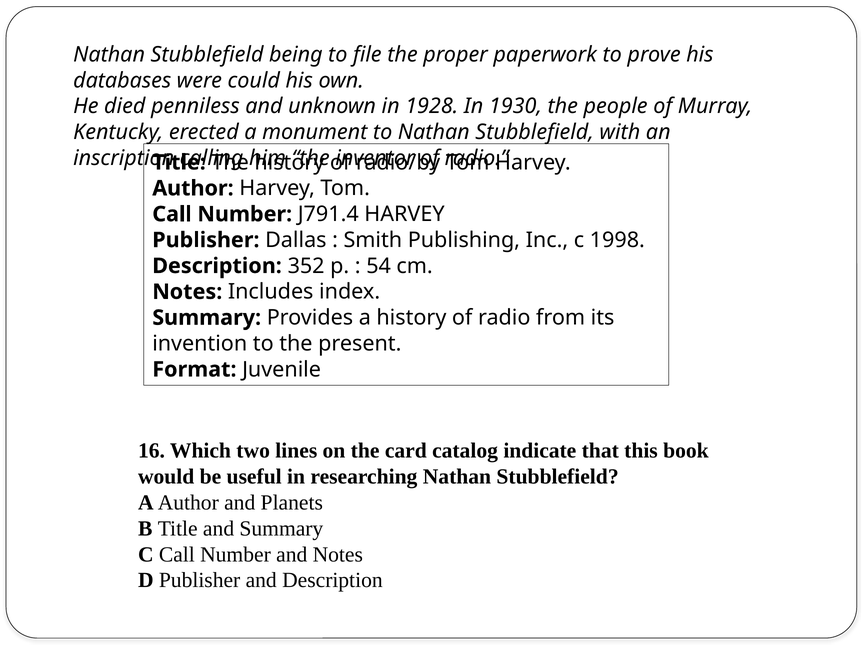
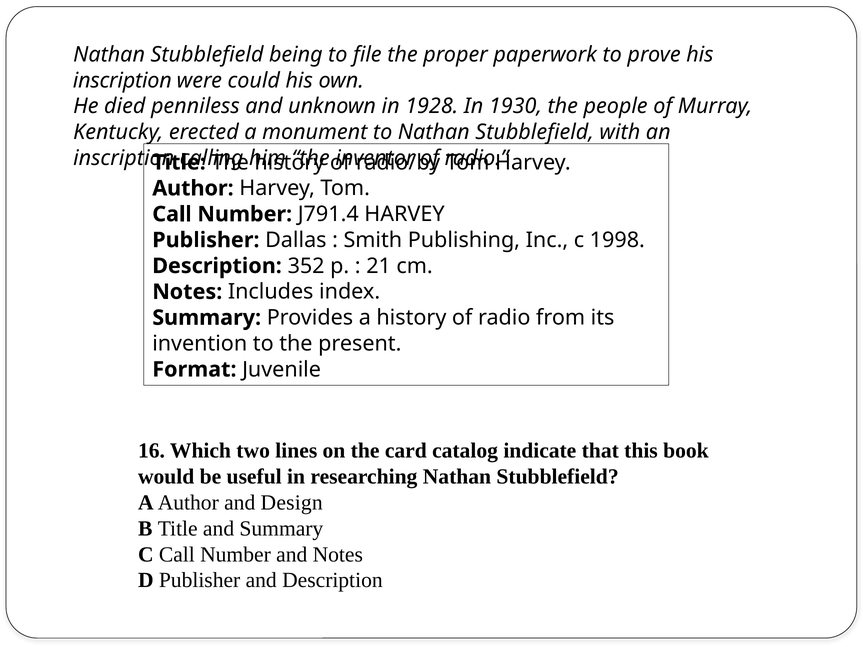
databases at (122, 81): databases -> inscription
54: 54 -> 21
Planets: Planets -> Design
